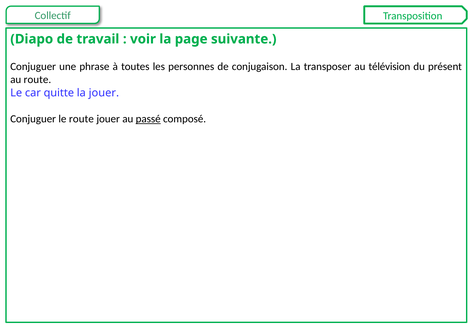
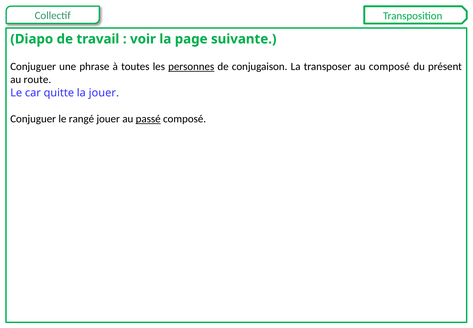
personnes underline: none -> present
au télévision: télévision -> composé
le route: route -> rangé
